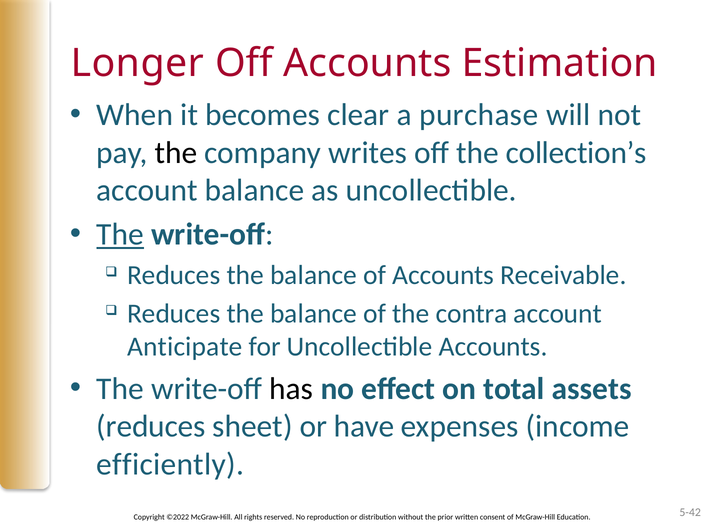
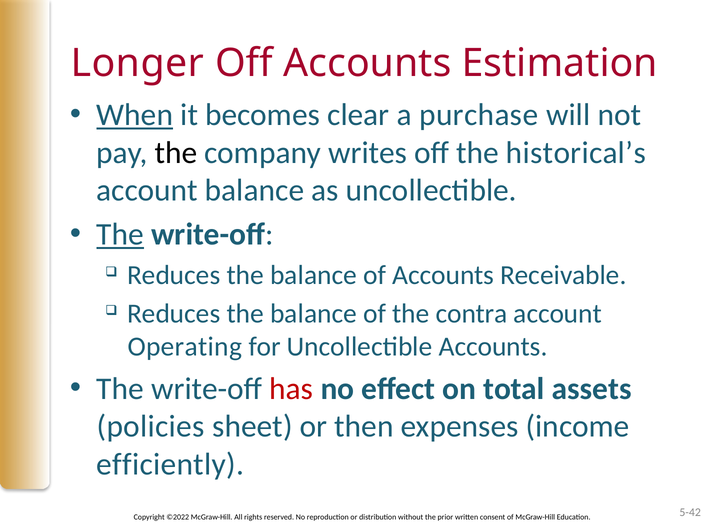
When underline: none -> present
collection’s: collection’s -> historical’s
Anticipate: Anticipate -> Operating
has colour: black -> red
reduces at (151, 426): reduces -> policies
have: have -> then
